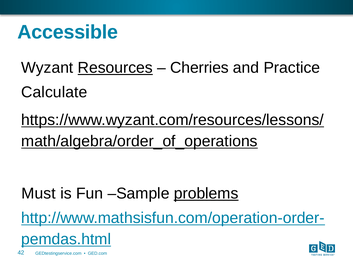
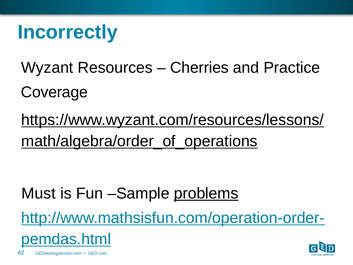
Accessible: Accessible -> Incorrectly
Resources underline: present -> none
Calculate: Calculate -> Coverage
